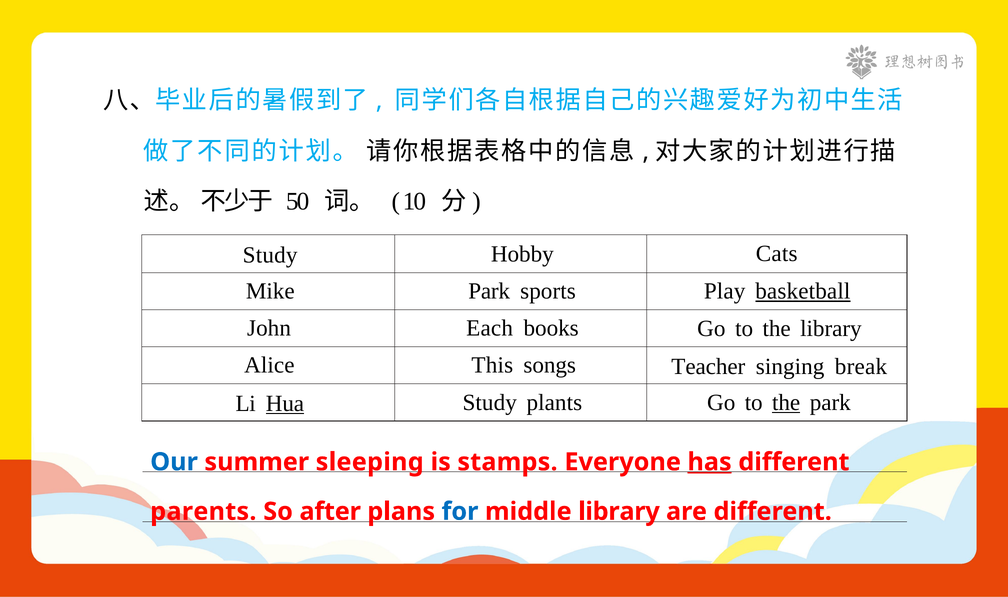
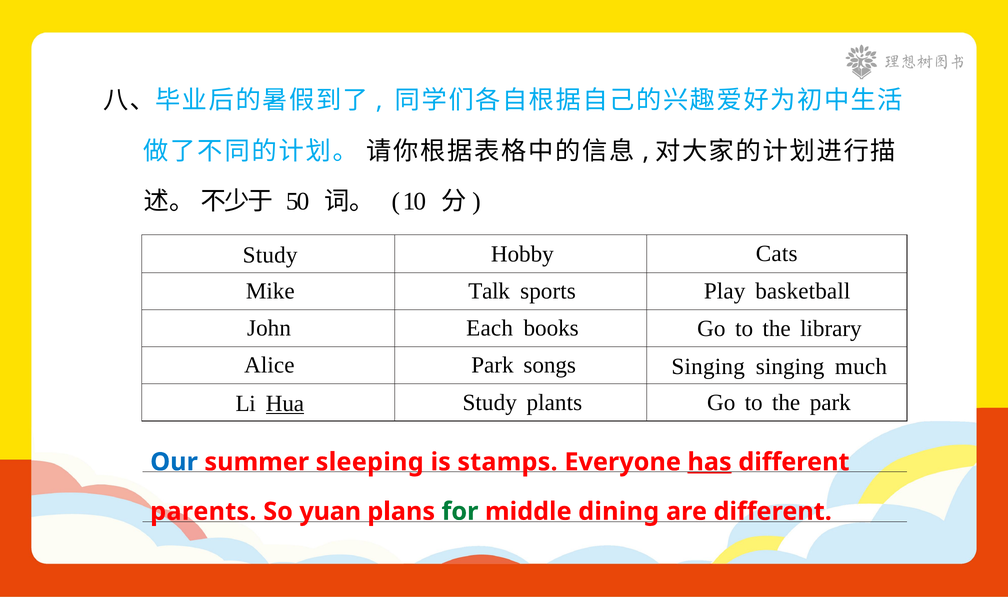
Mike Park: Park -> Talk
basketball underline: present -> none
Alice This: This -> Park
songs Teacher: Teacher -> Singing
break: break -> much
the at (786, 402) underline: present -> none
after: after -> yuan
for colour: blue -> green
middle library: library -> dining
